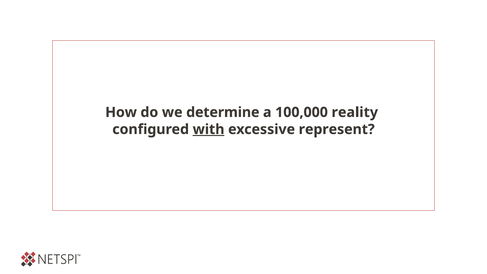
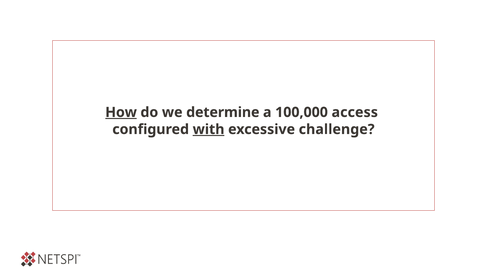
How underline: none -> present
reality: reality -> access
represent: represent -> challenge
